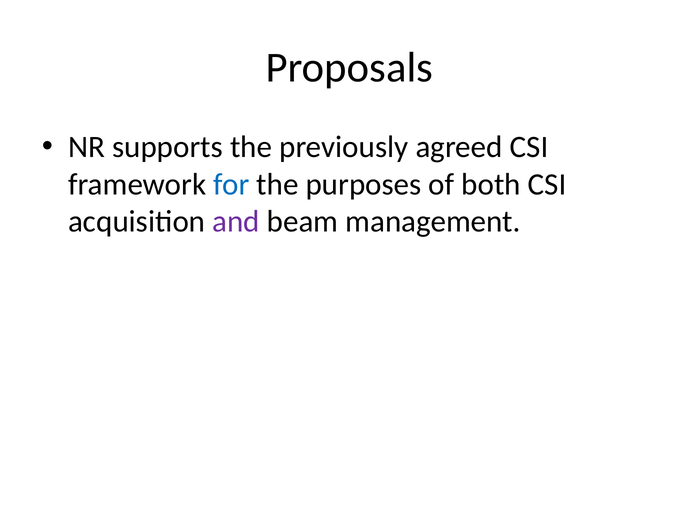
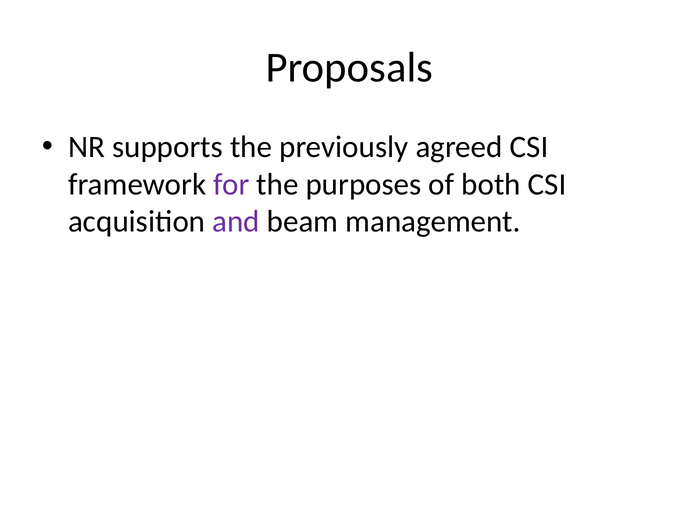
for colour: blue -> purple
